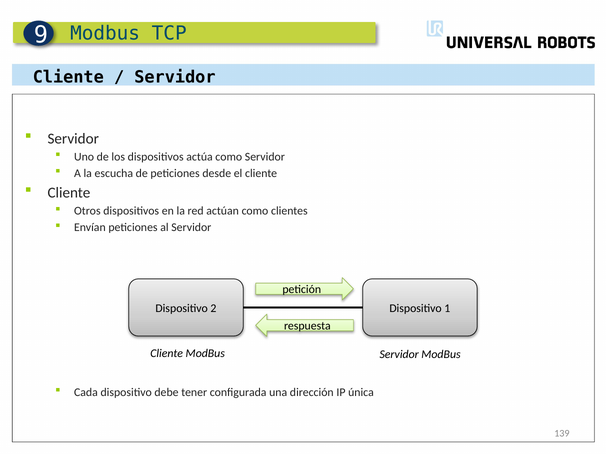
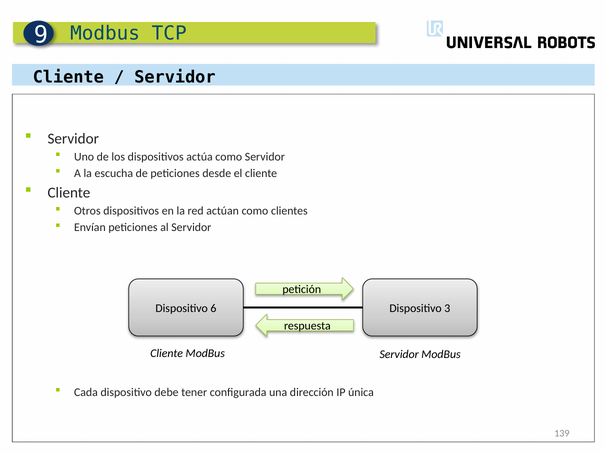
2: 2 -> 6
1: 1 -> 3
